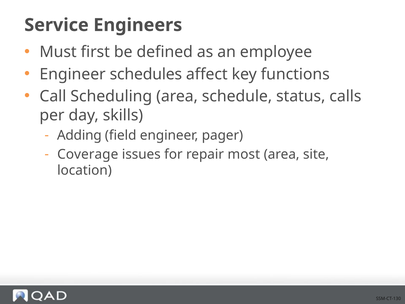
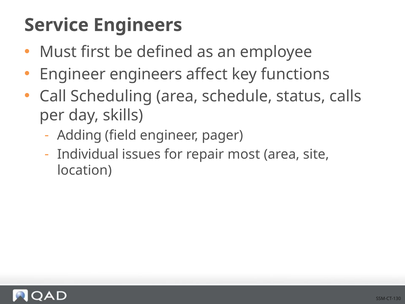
Engineer schedules: schedules -> engineers
Coverage: Coverage -> Individual
